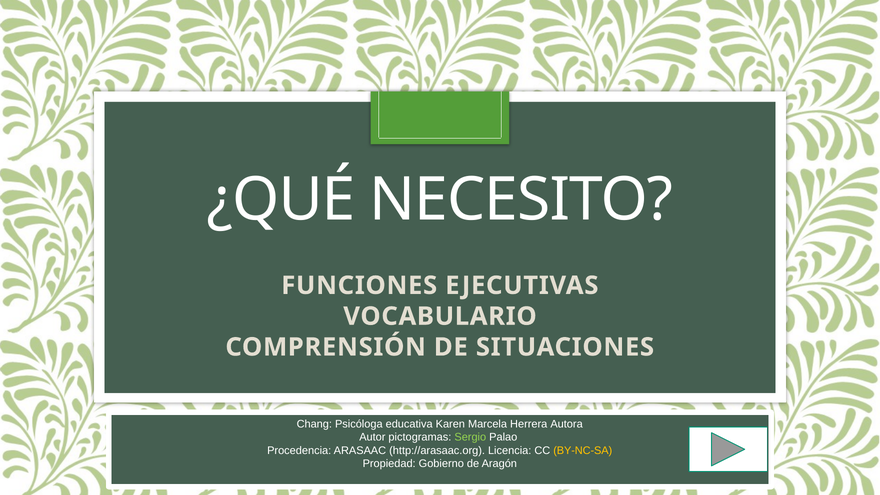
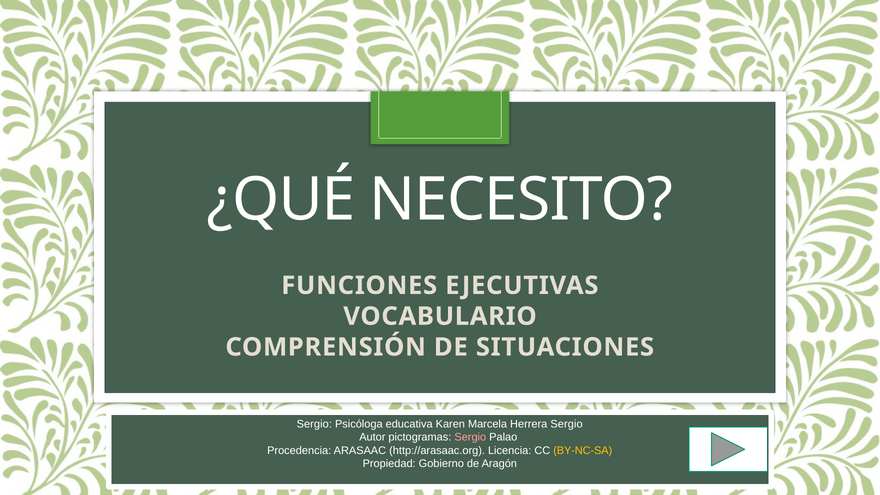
Chang at (314, 424): Chang -> Sergio
Herrera Autora: Autora -> Sergio
Sergio at (470, 437) colour: light green -> pink
